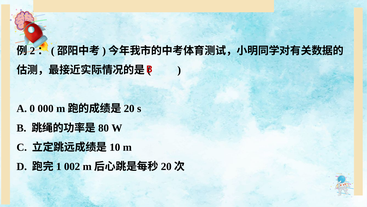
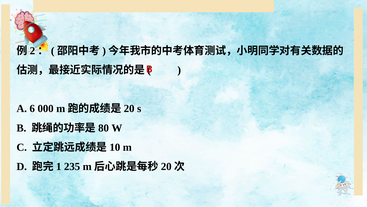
0: 0 -> 6
002: 002 -> 235
